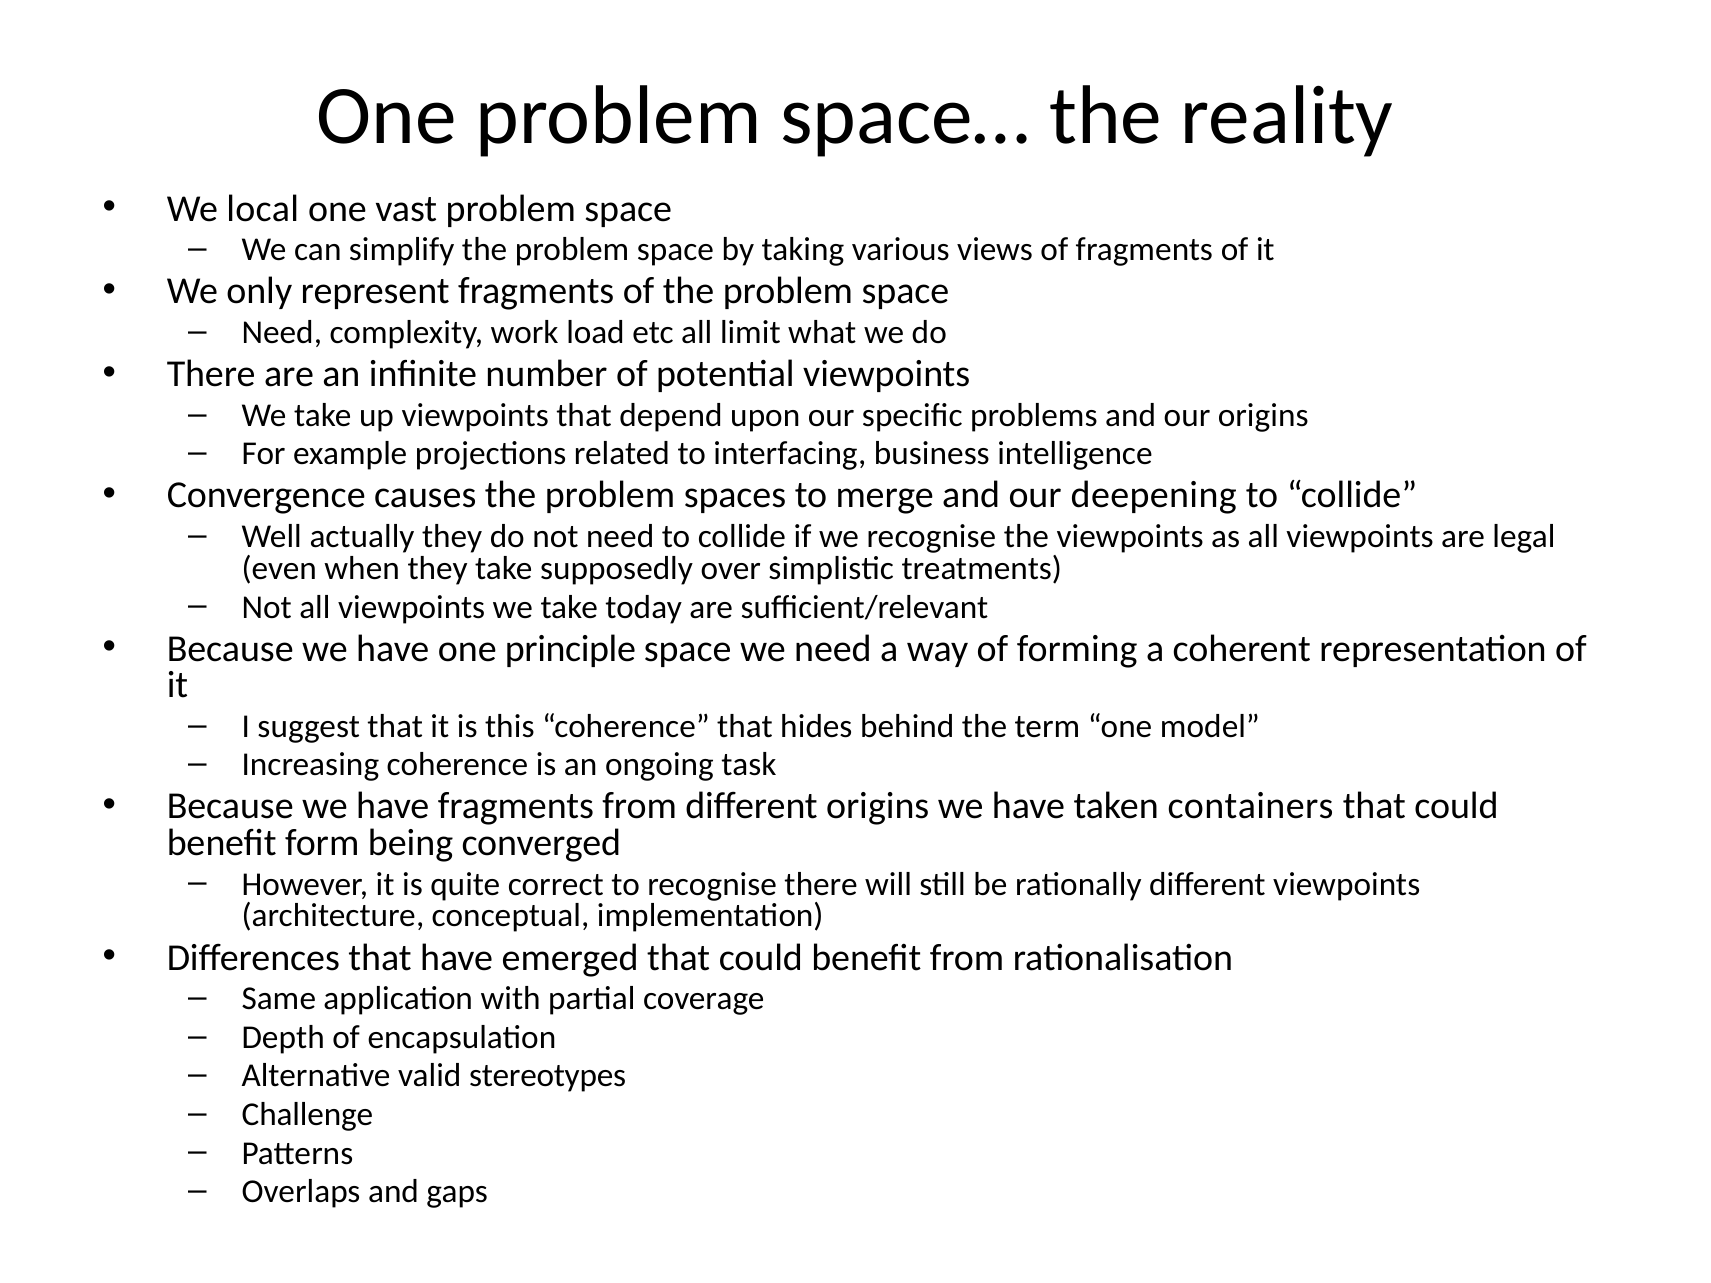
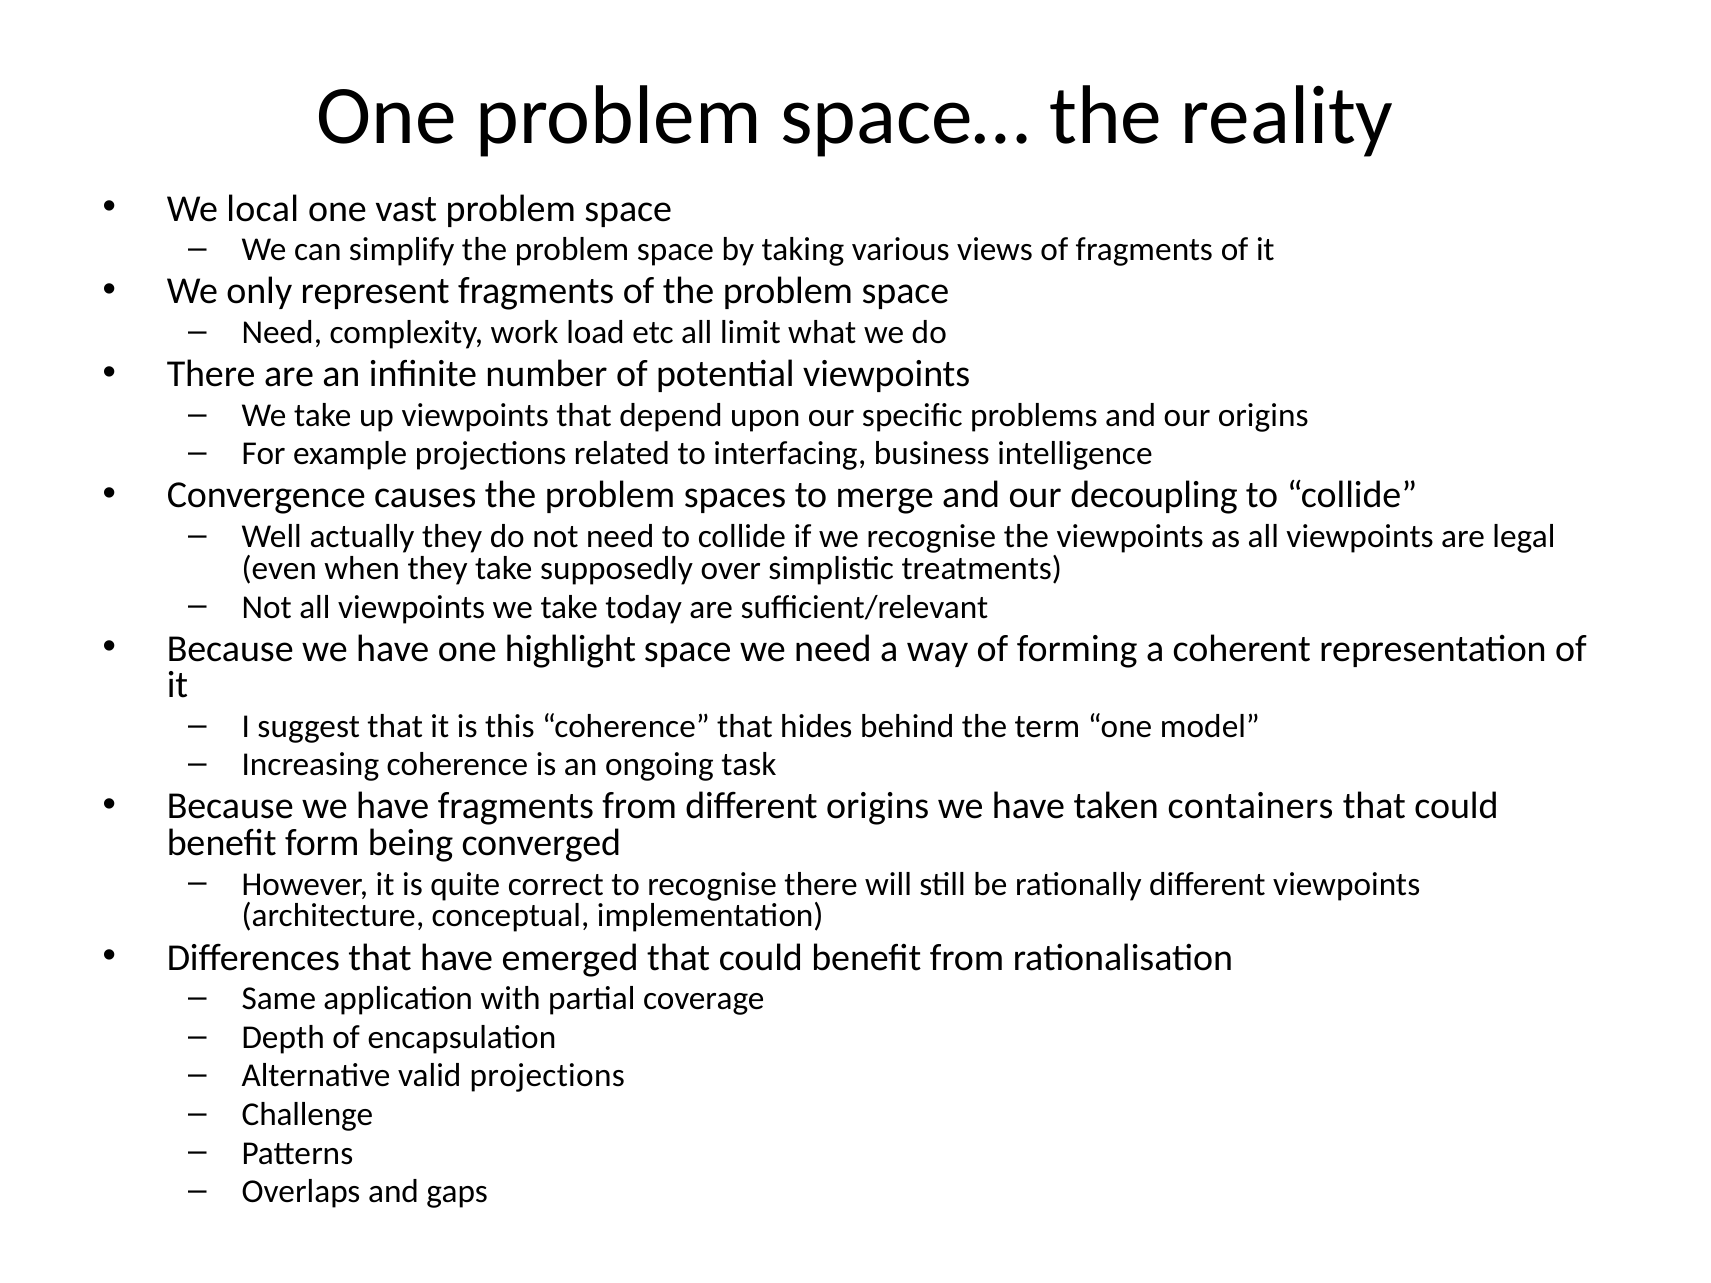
deepening: deepening -> decoupling
principle: principle -> highlight
valid stereotypes: stereotypes -> projections
